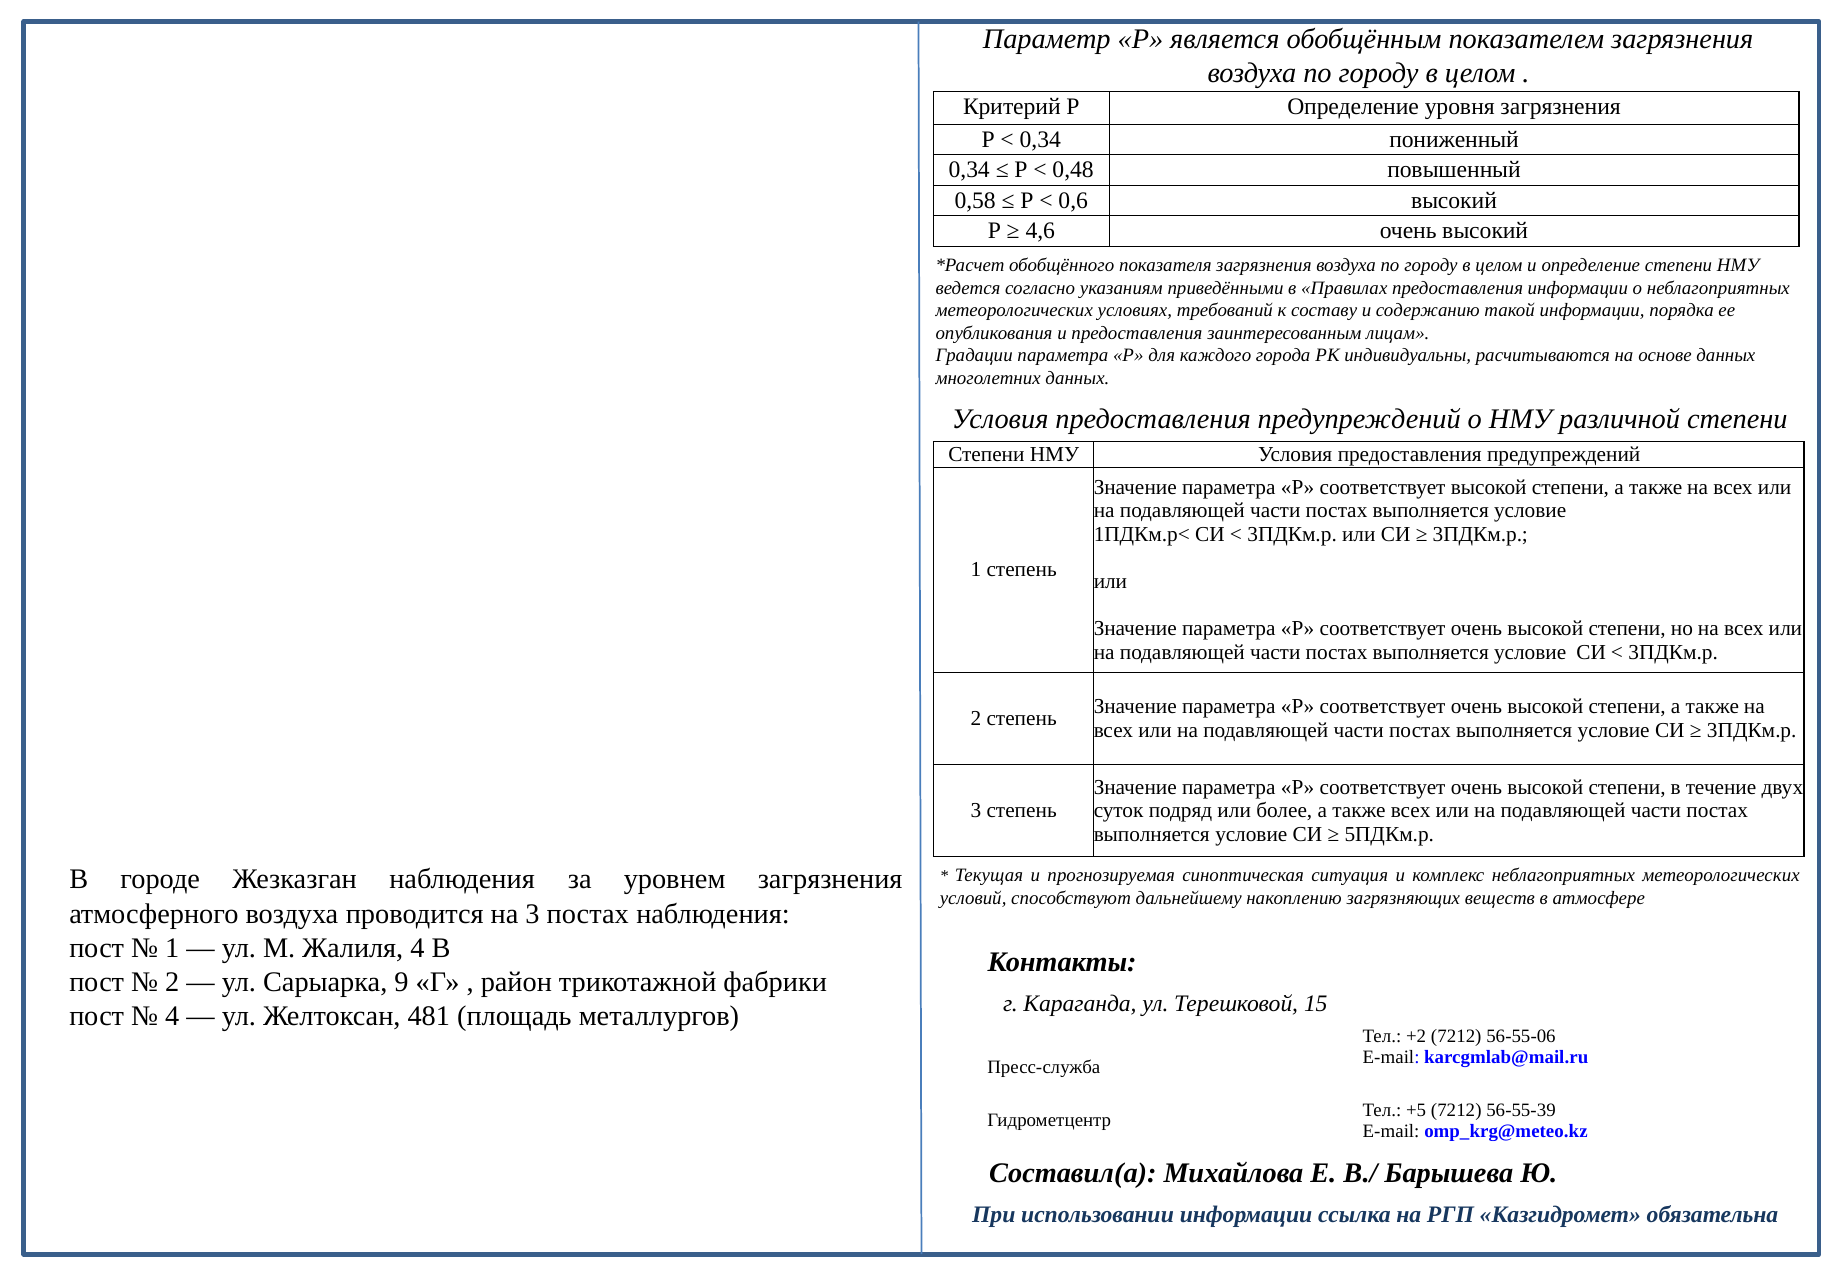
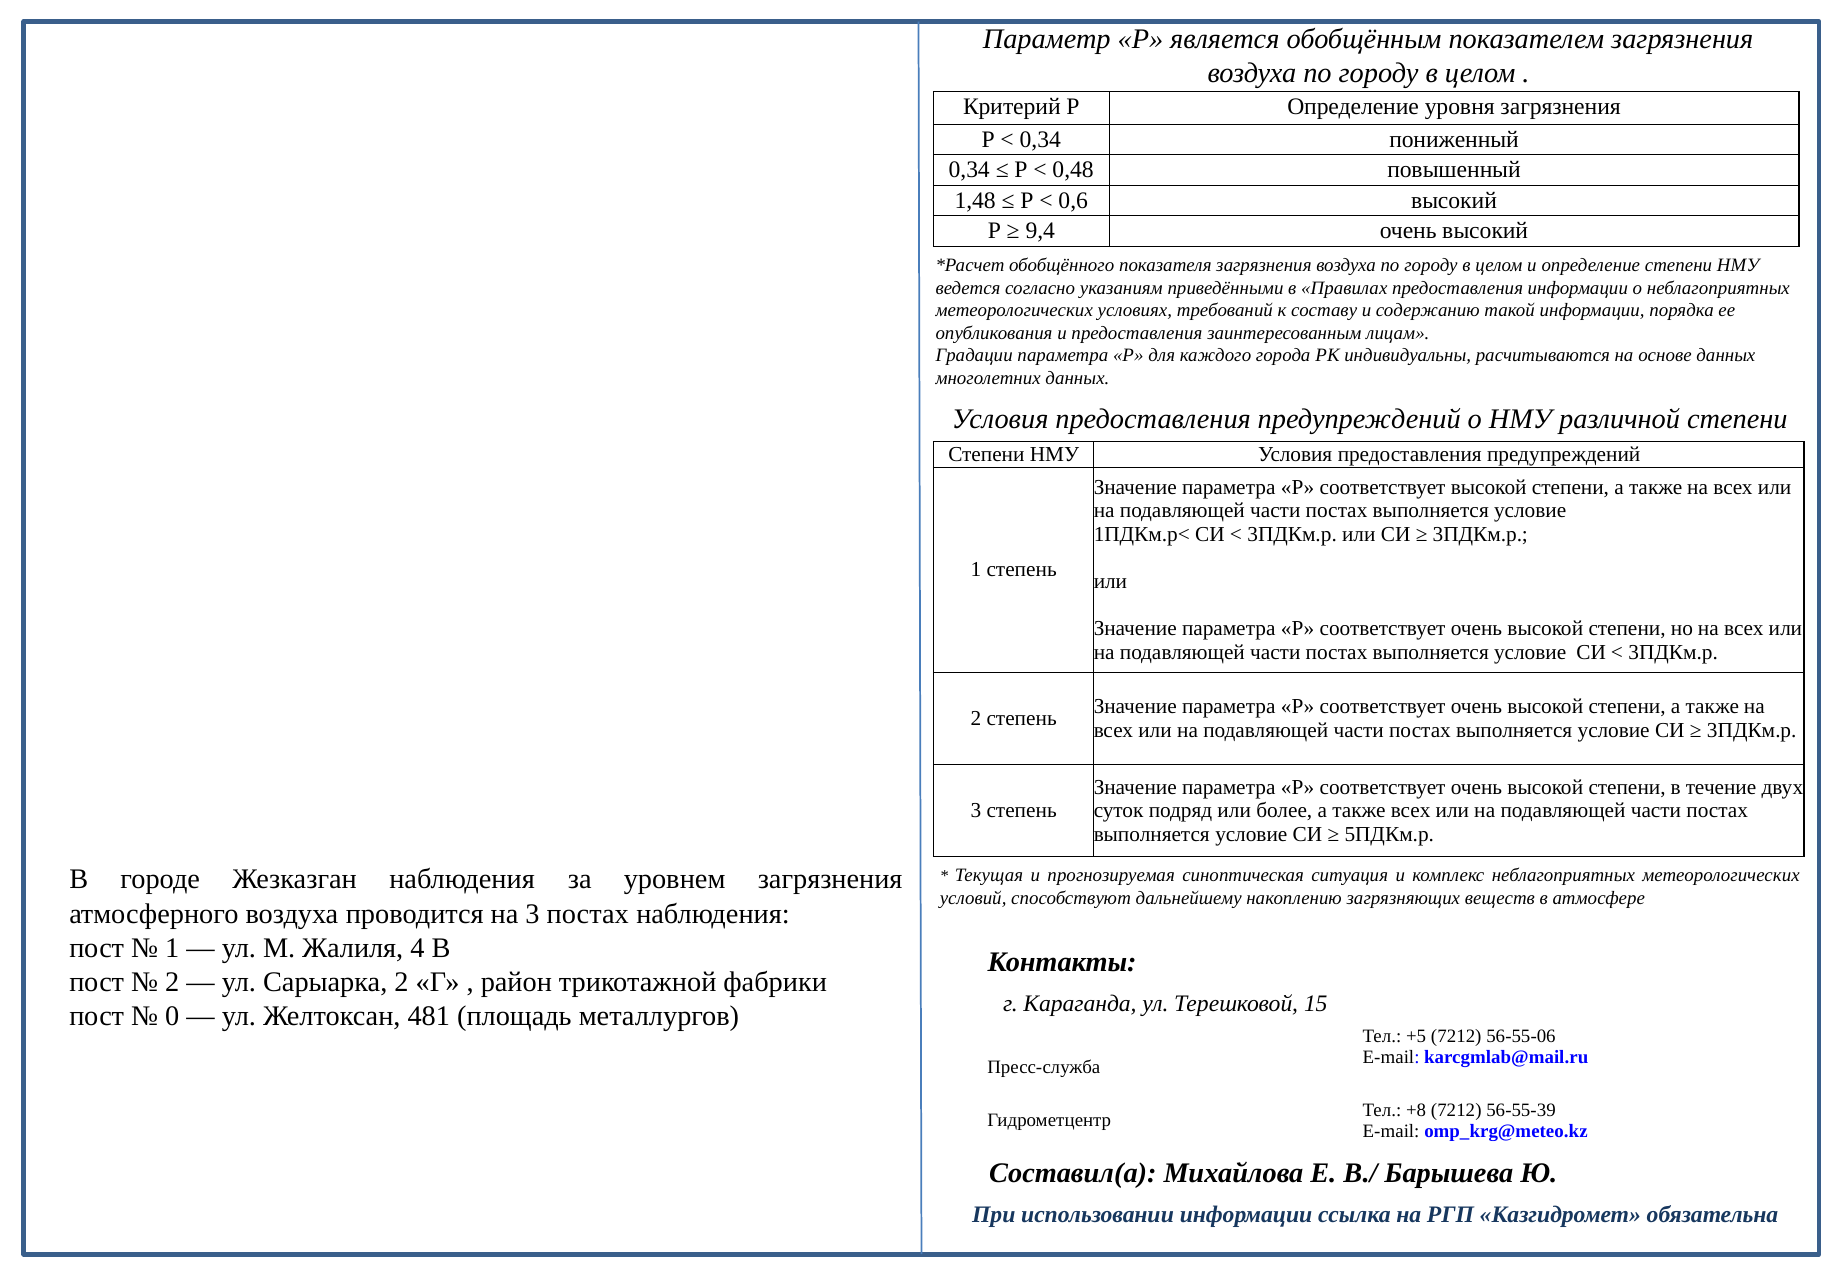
0,58: 0,58 -> 1,48
4,6: 4,6 -> 9,4
Сарыарка 9: 9 -> 2
4 at (172, 1016): 4 -> 0
+2: +2 -> +5
+5: +5 -> +8
